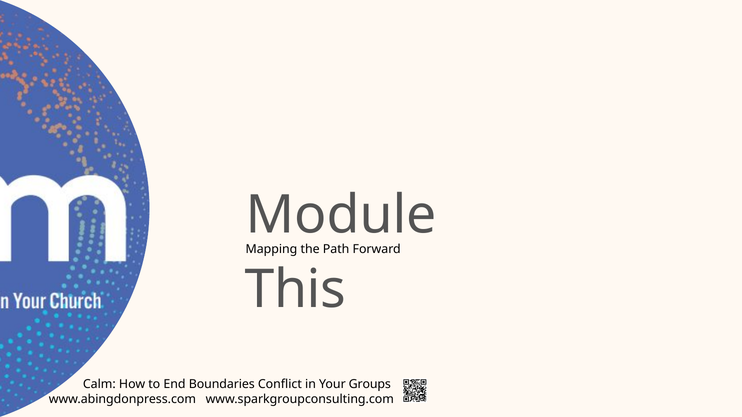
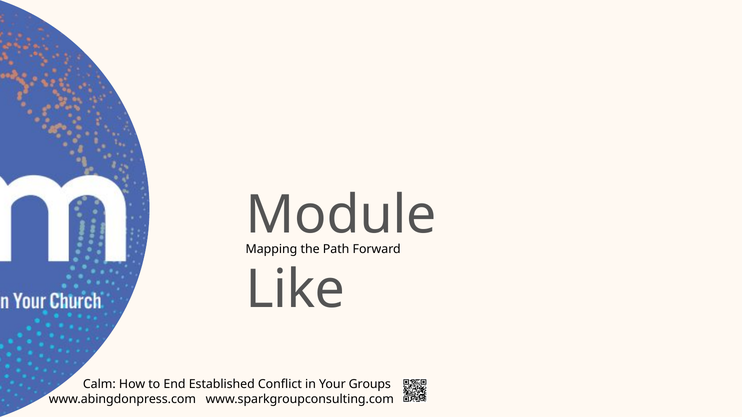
This: This -> Like
Boundaries: Boundaries -> Established
